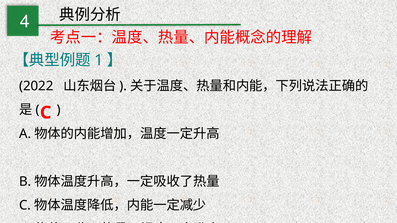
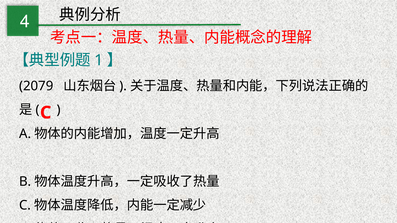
2022: 2022 -> 2079
